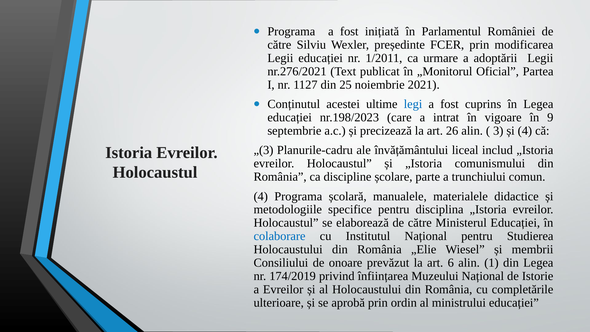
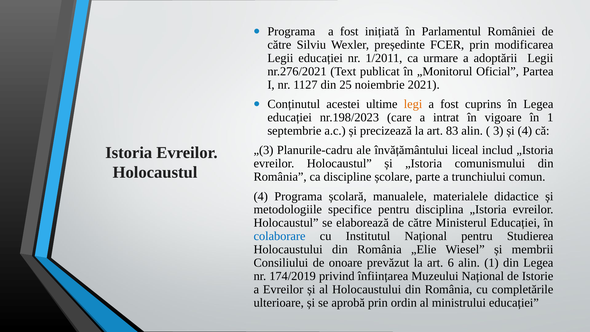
legi colour: blue -> orange
în 9: 9 -> 1
26: 26 -> 83
